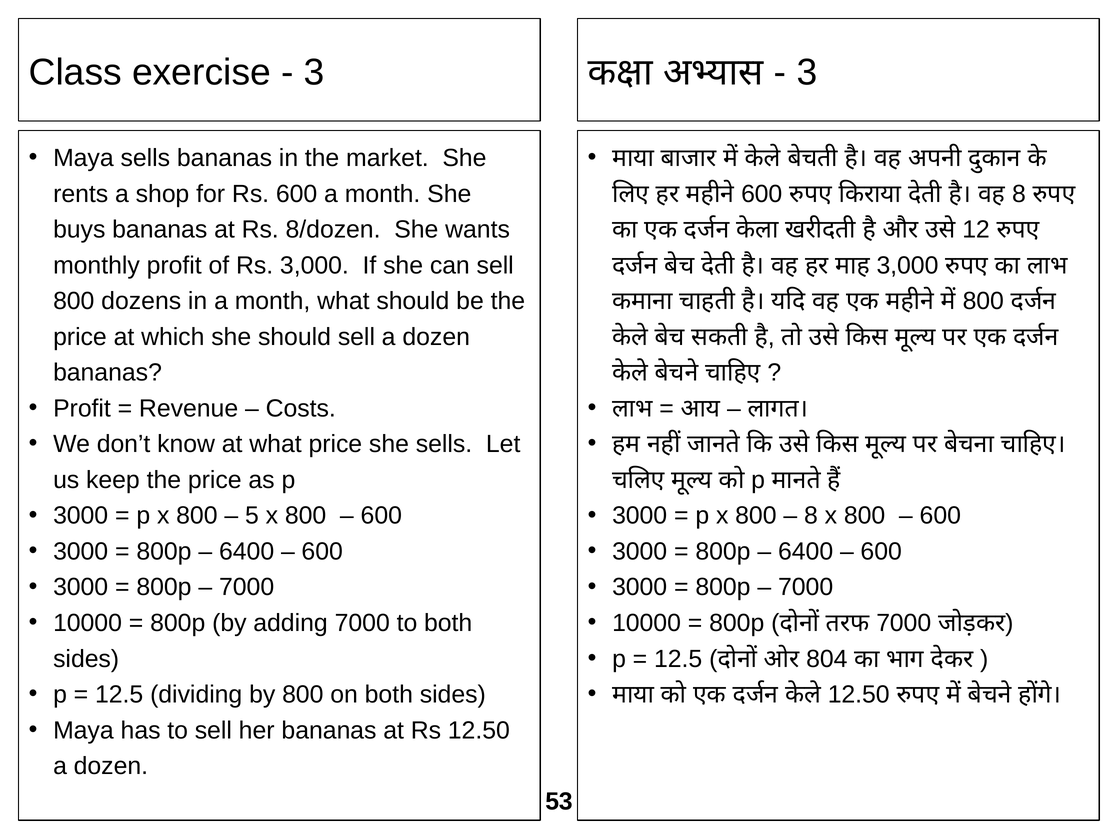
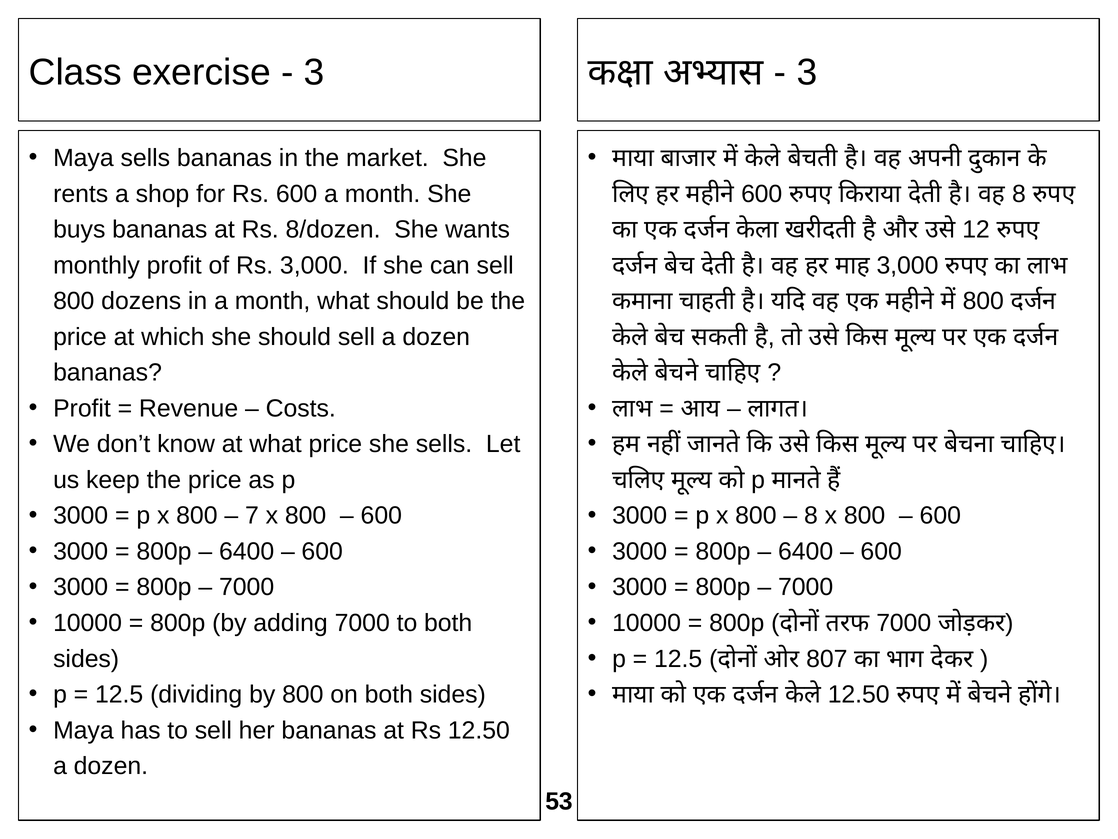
5: 5 -> 7
804: 804 -> 807
